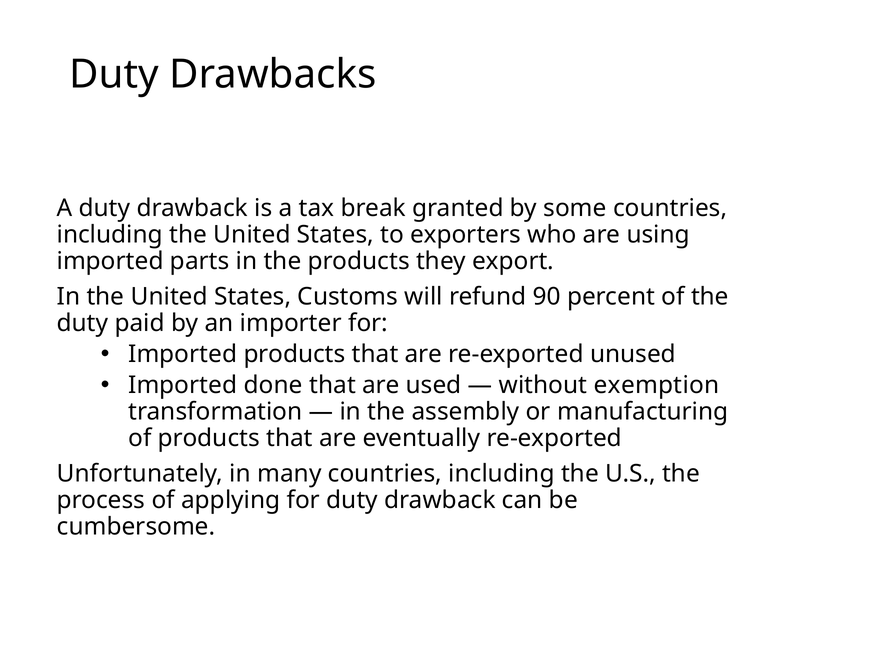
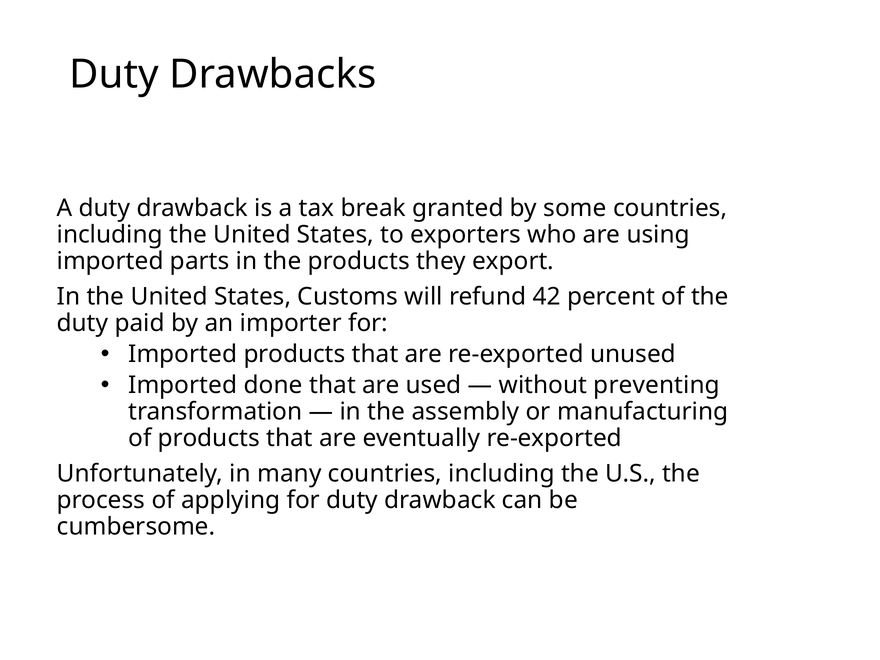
90: 90 -> 42
exemption: exemption -> preventing
